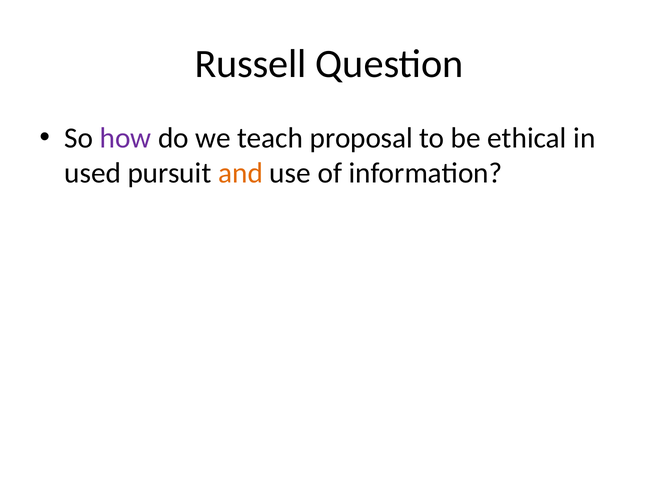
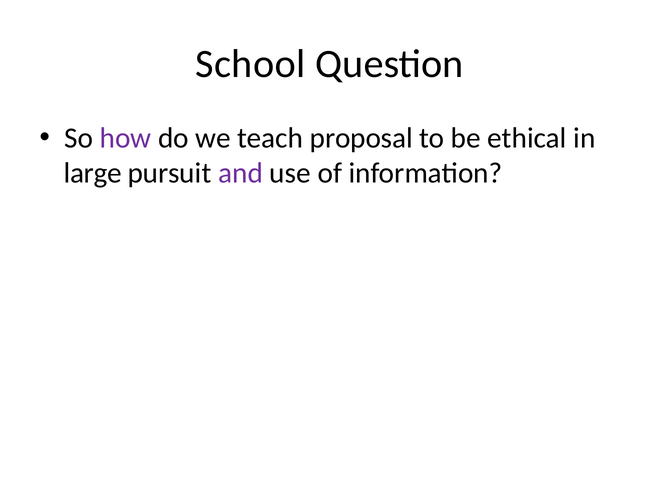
Russell: Russell -> School
used: used -> large
and colour: orange -> purple
